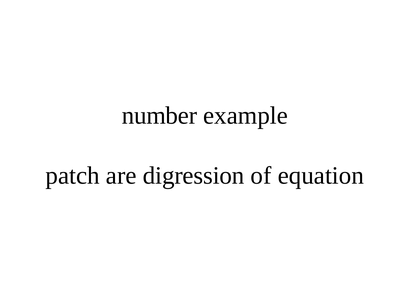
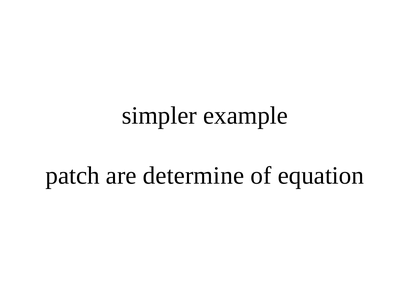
number: number -> simpler
digression: digression -> determine
